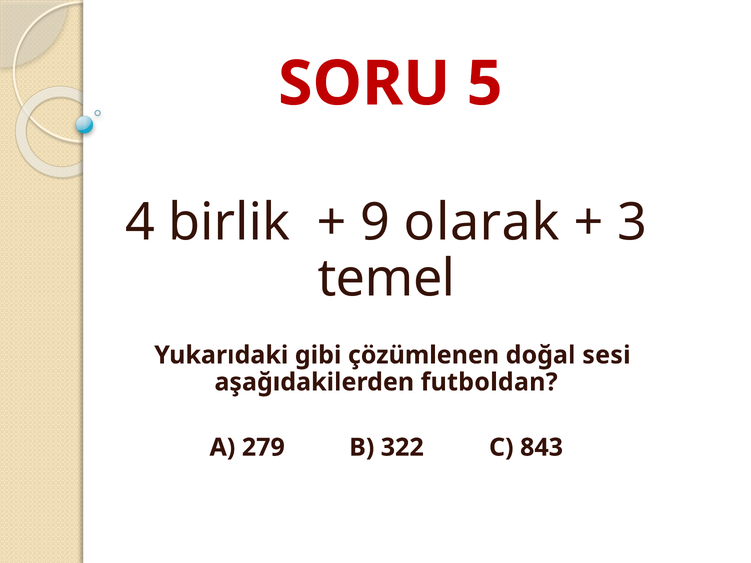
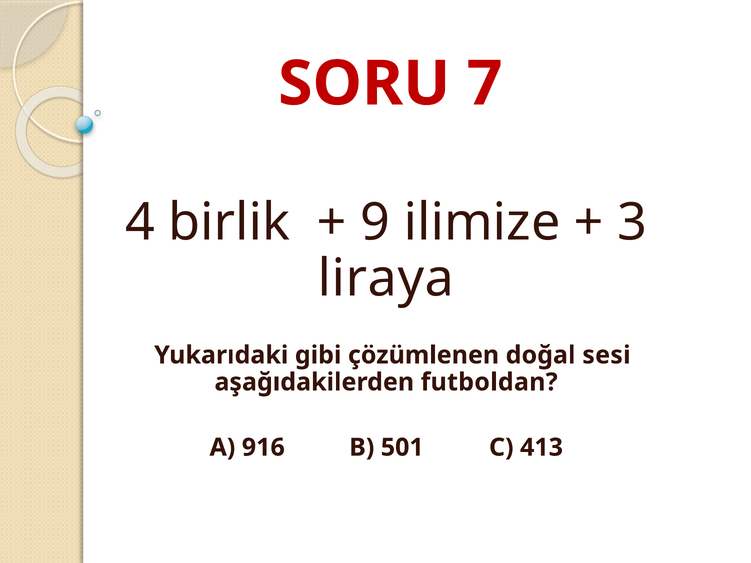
5: 5 -> 7
olarak: olarak -> ilimize
temel: temel -> liraya
279: 279 -> 916
322: 322 -> 501
843: 843 -> 413
